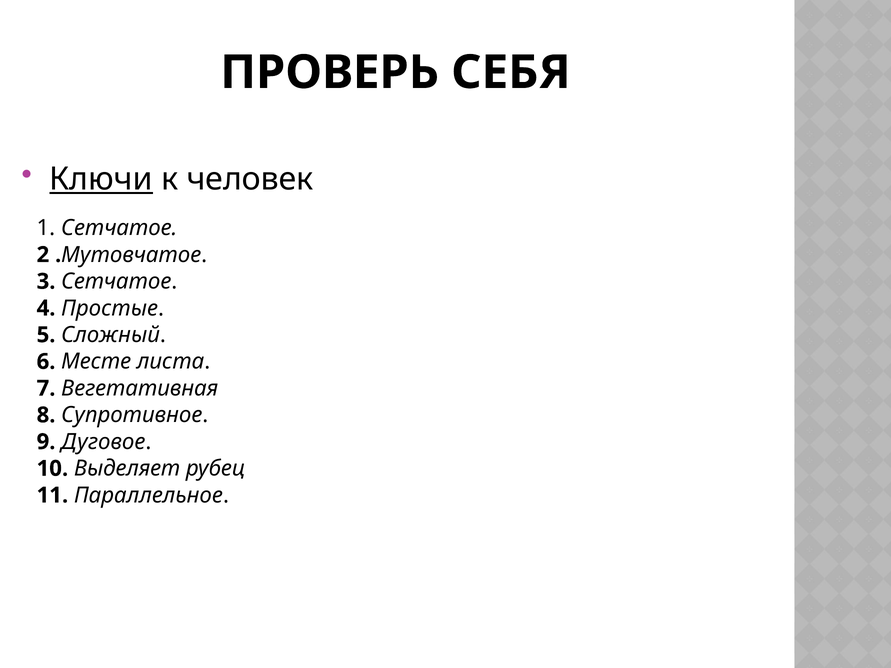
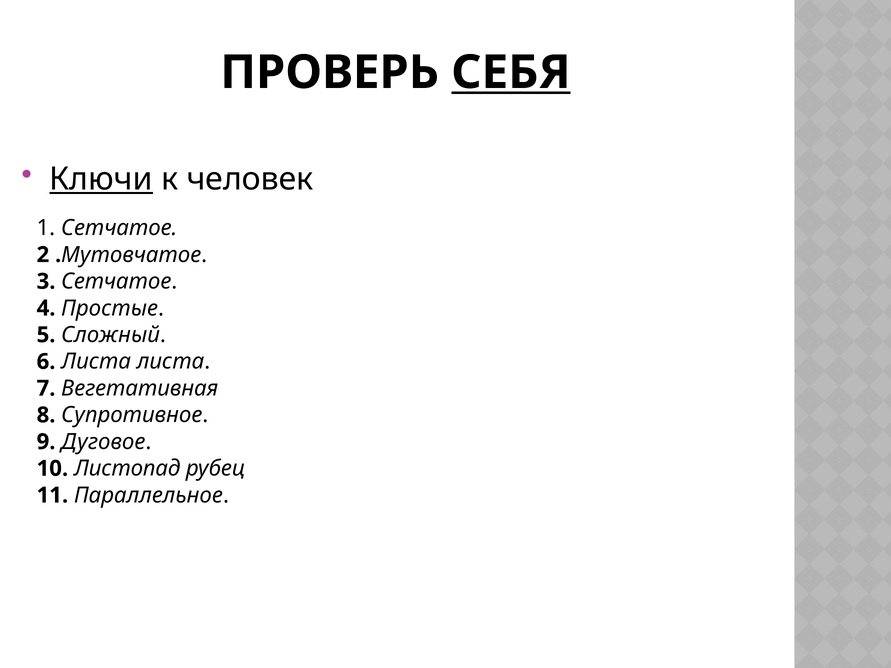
СЕБЯ underline: none -> present
6 Месте: Месте -> Листа
Выделяет: Выделяет -> Листопад
